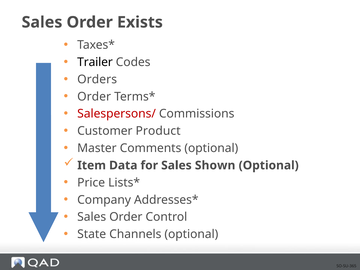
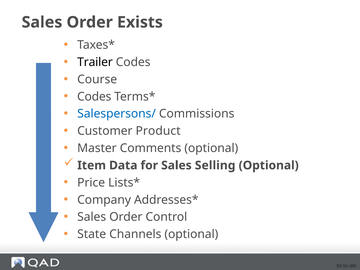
Orders: Orders -> Course
Order at (94, 97): Order -> Codes
Salespersons/ colour: red -> blue
Shown: Shown -> Selling
